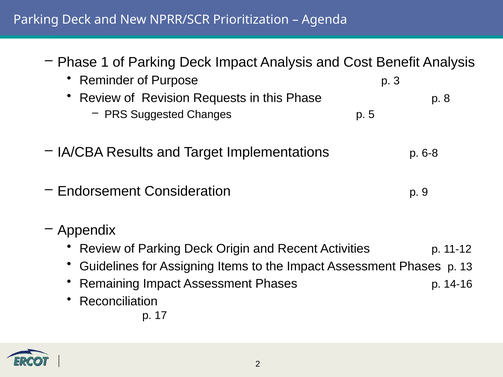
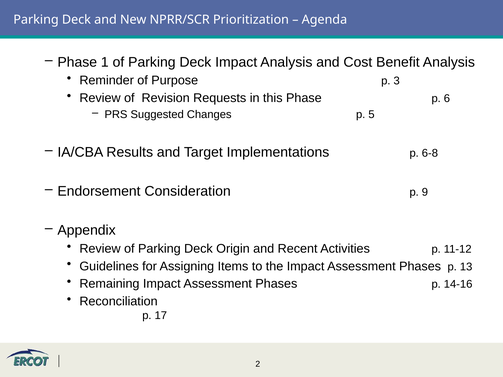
8: 8 -> 6
